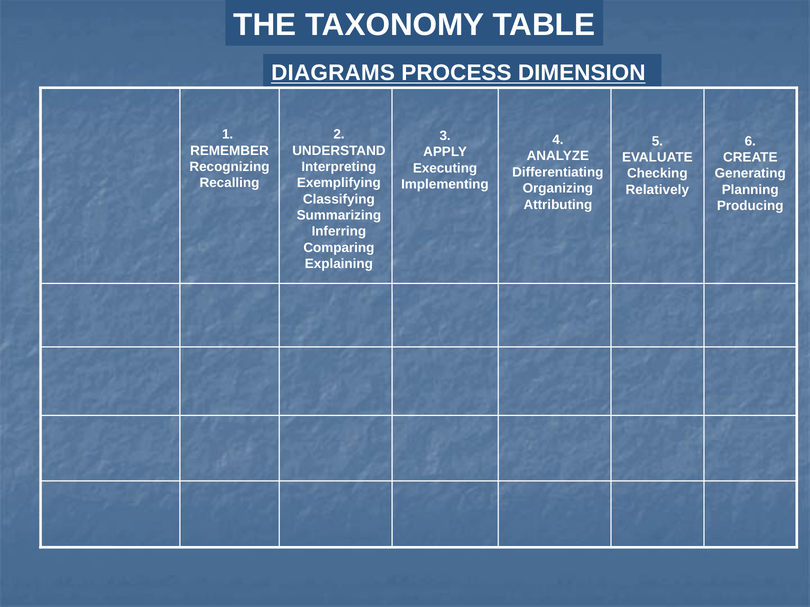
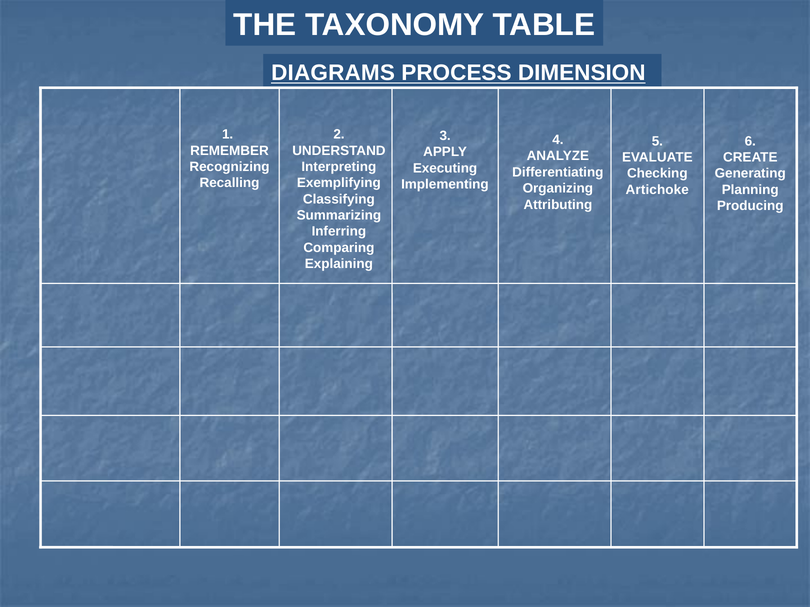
Relatively: Relatively -> Artichoke
